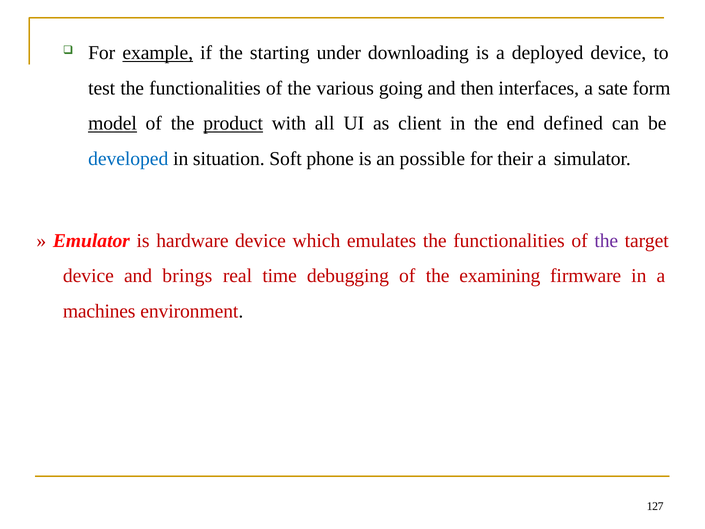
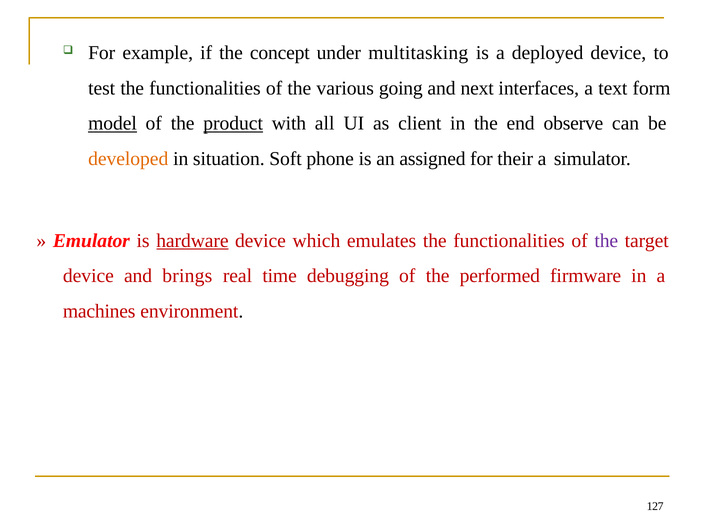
example underline: present -> none
starting: starting -> concept
downloading: downloading -> multitasking
then: then -> next
sate: sate -> text
defined: defined -> observe
developed colour: blue -> orange
possible: possible -> assigned
hardware underline: none -> present
examining: examining -> performed
